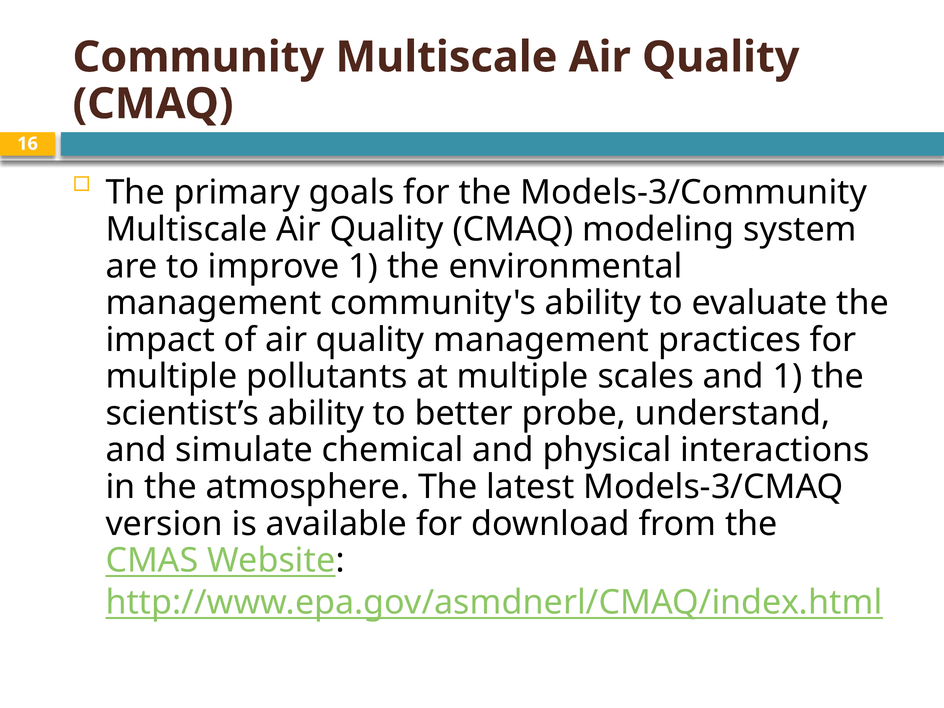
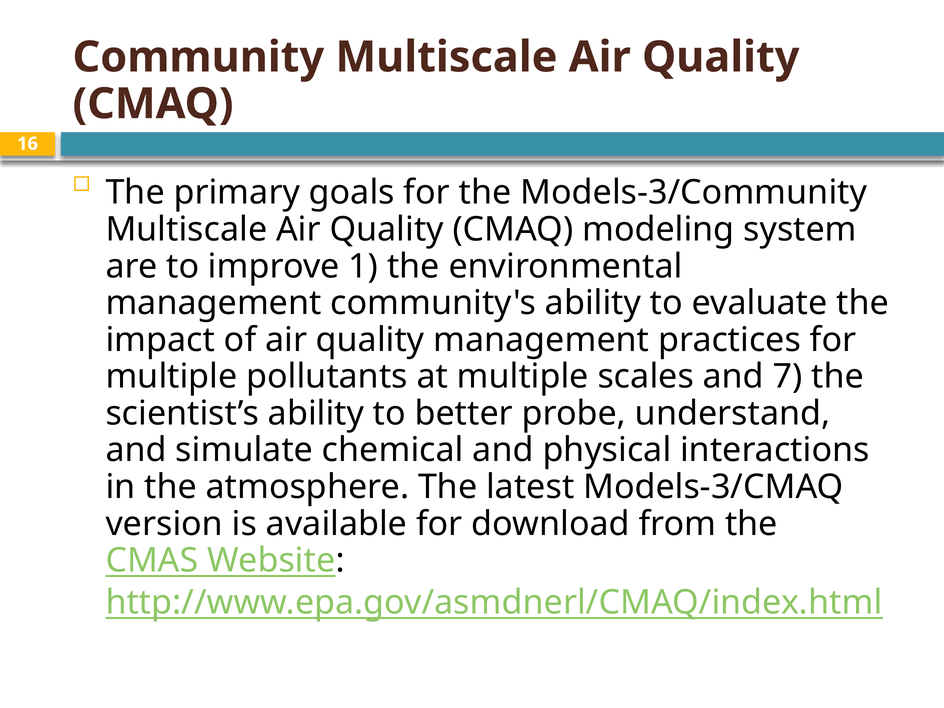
and 1: 1 -> 7
